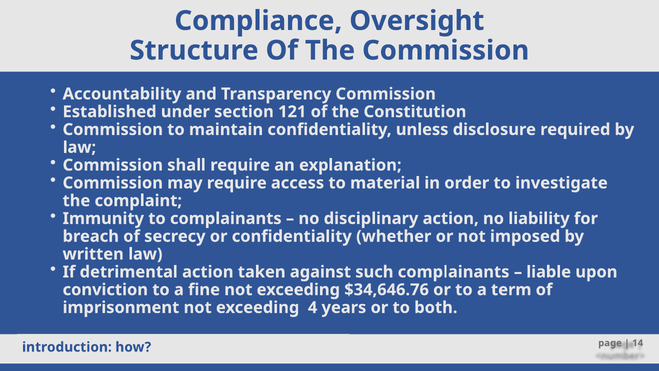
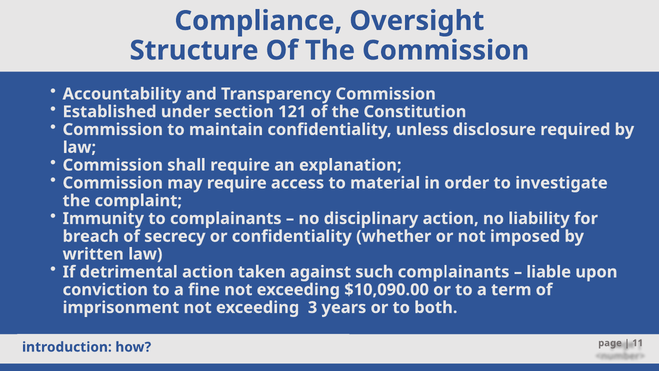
$34,646.76: $34,646.76 -> $10,090.00
4: 4 -> 3
14: 14 -> 11
